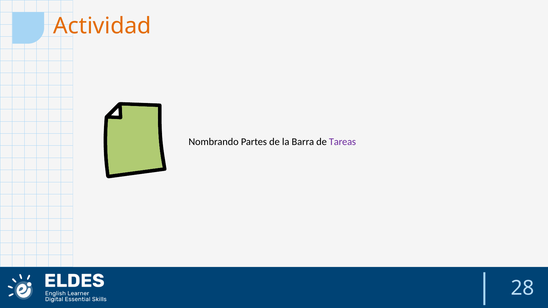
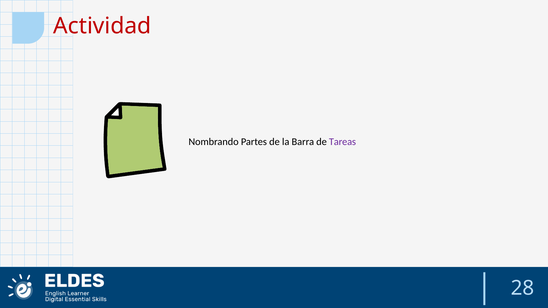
Actividad colour: orange -> red
